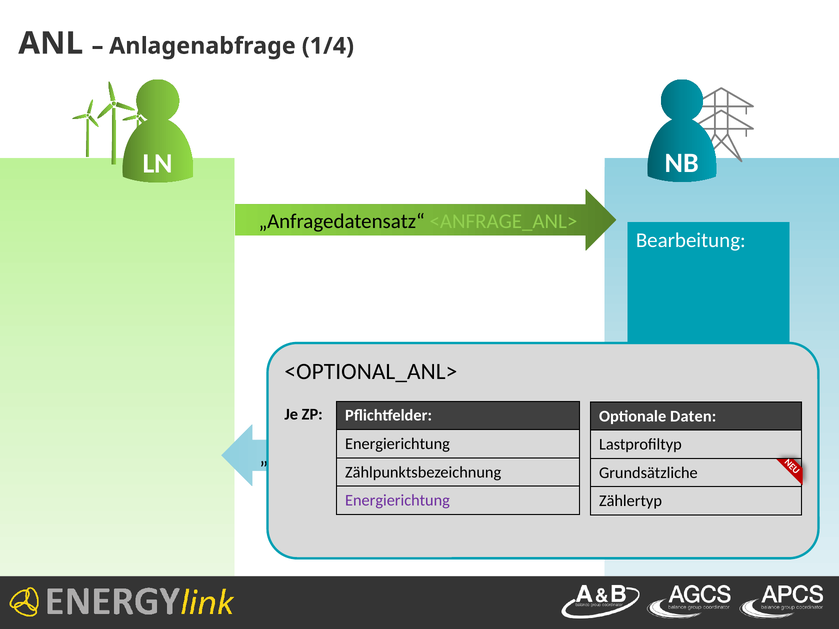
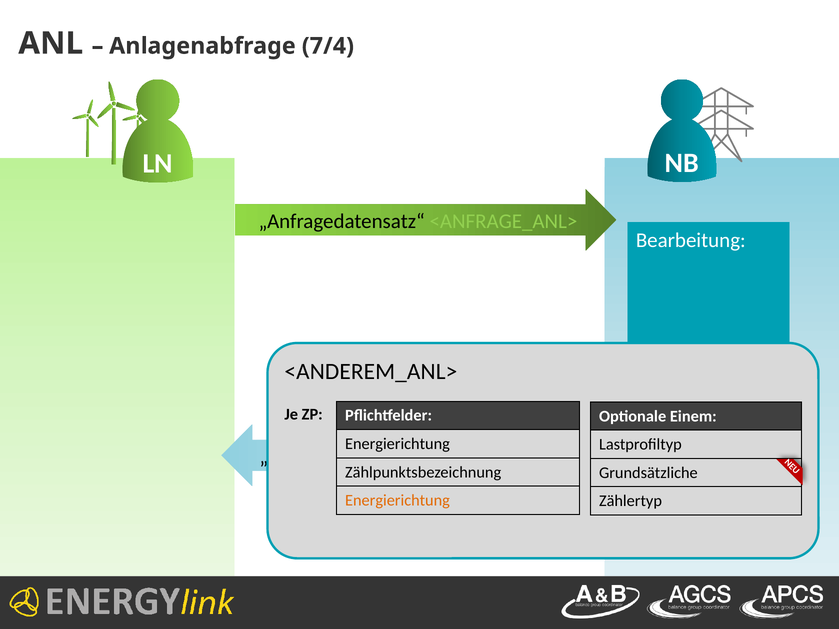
1/4: 1/4 -> 7/4
<OPTIONAL_ANL>: <OPTIONAL_ANL> -> <ANDEREM_ANL>
Daten: Daten -> Einem
Energierichtung at (398, 501) colour: purple -> orange
